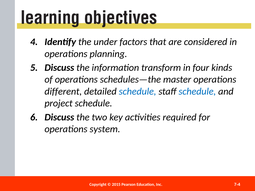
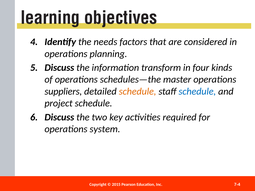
under: under -> needs
different: different -> suppliers
schedule at (138, 92) colour: blue -> orange
